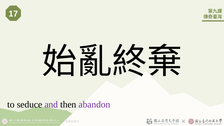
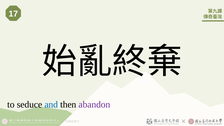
and colour: purple -> blue
